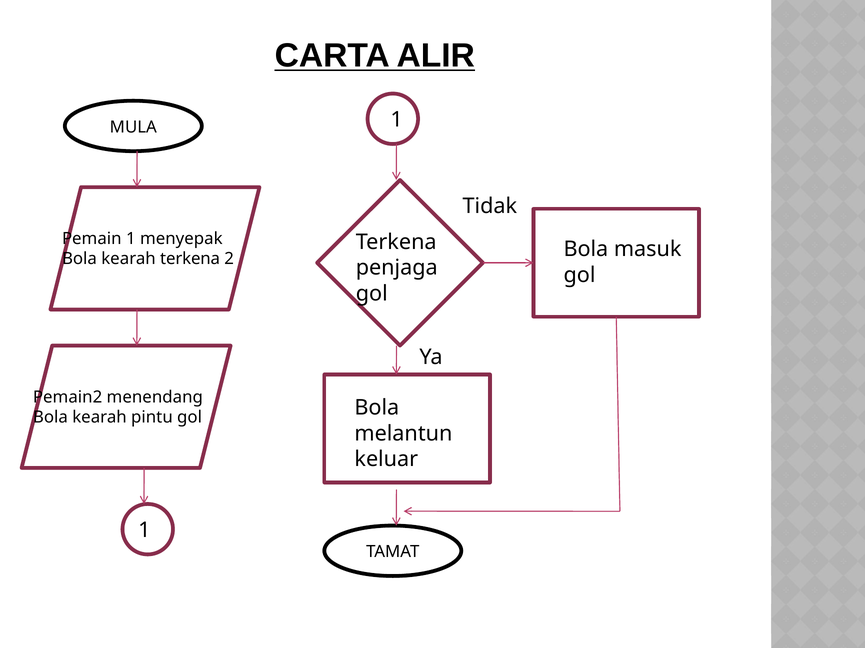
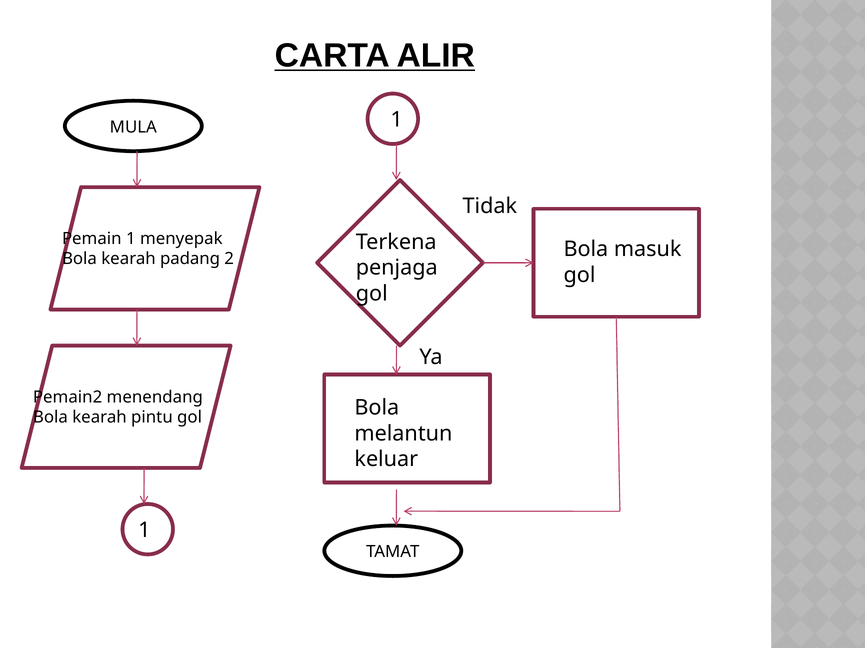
kearah terkena: terkena -> padang
